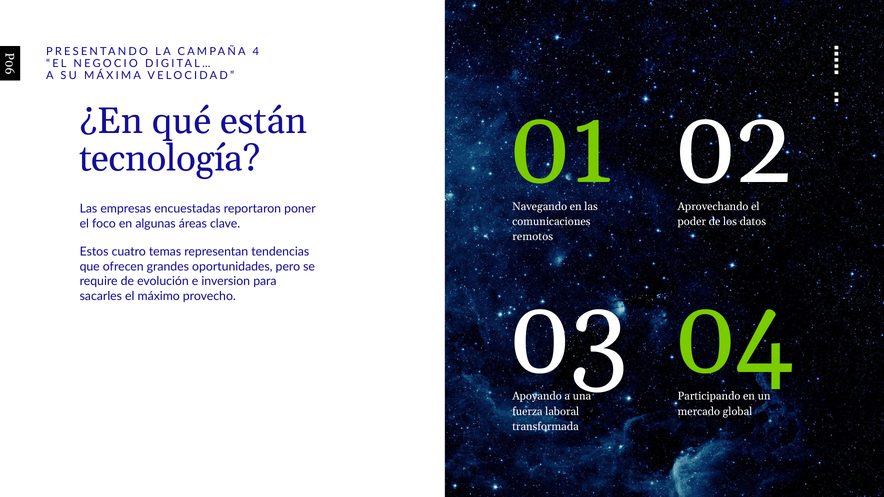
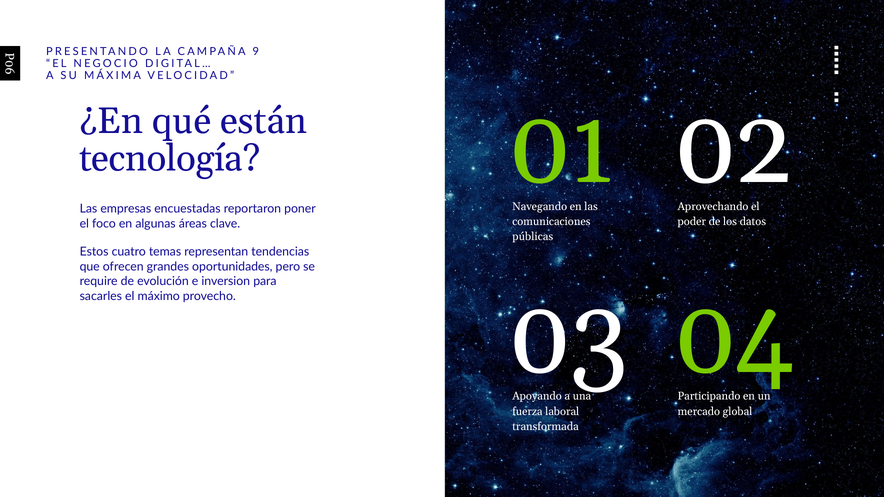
4: 4 -> 9
remotos: remotos -> públicas
